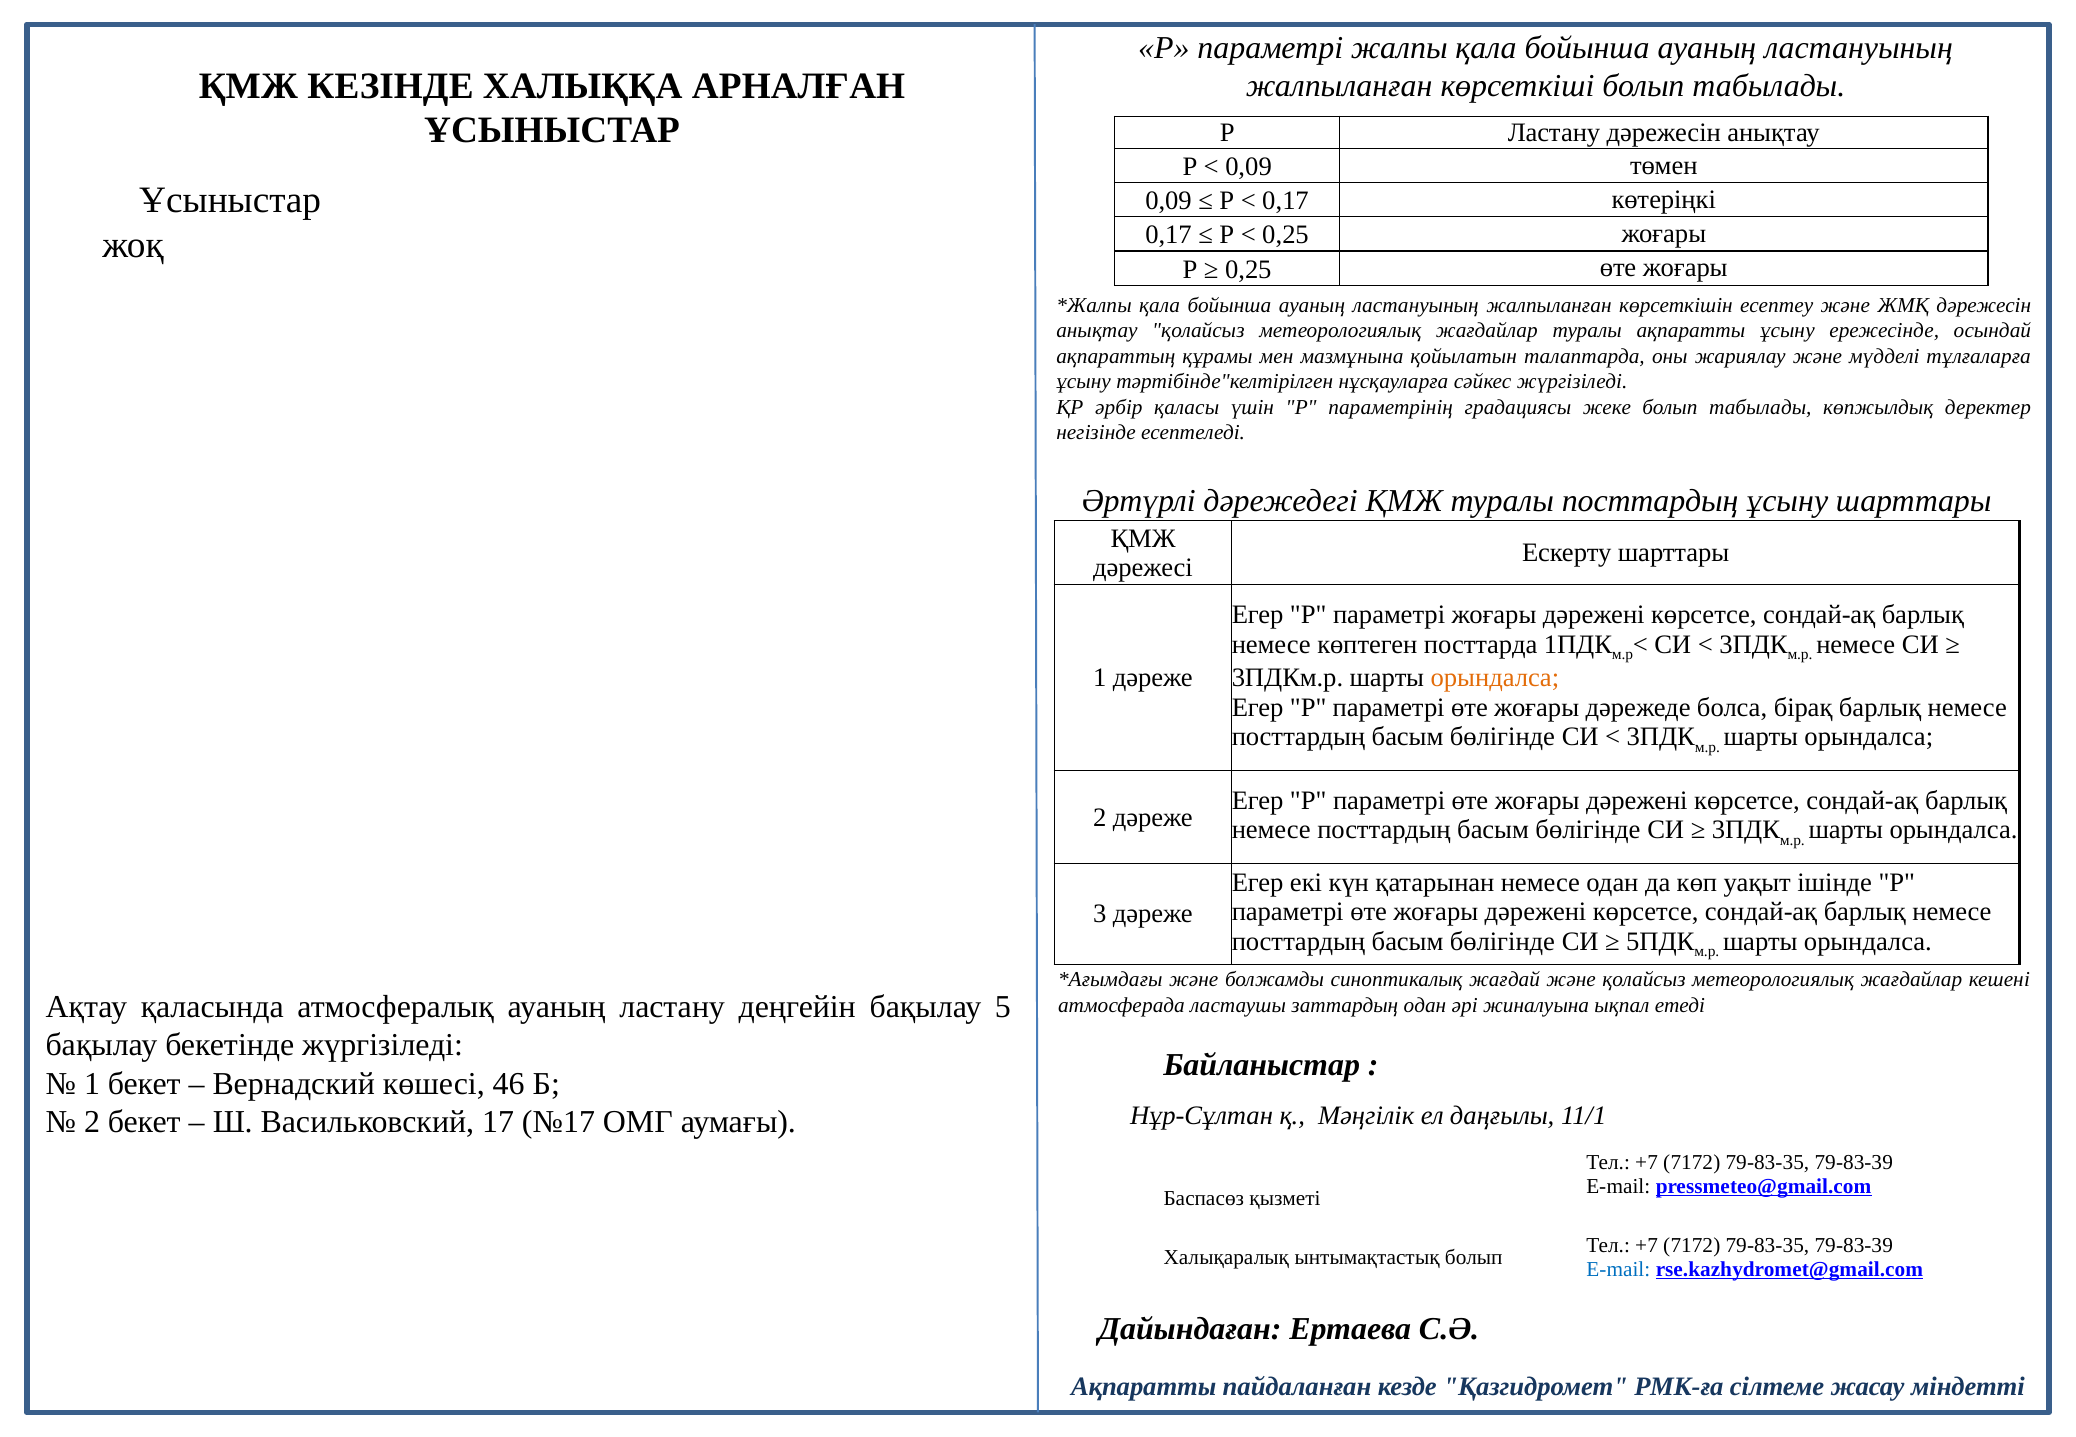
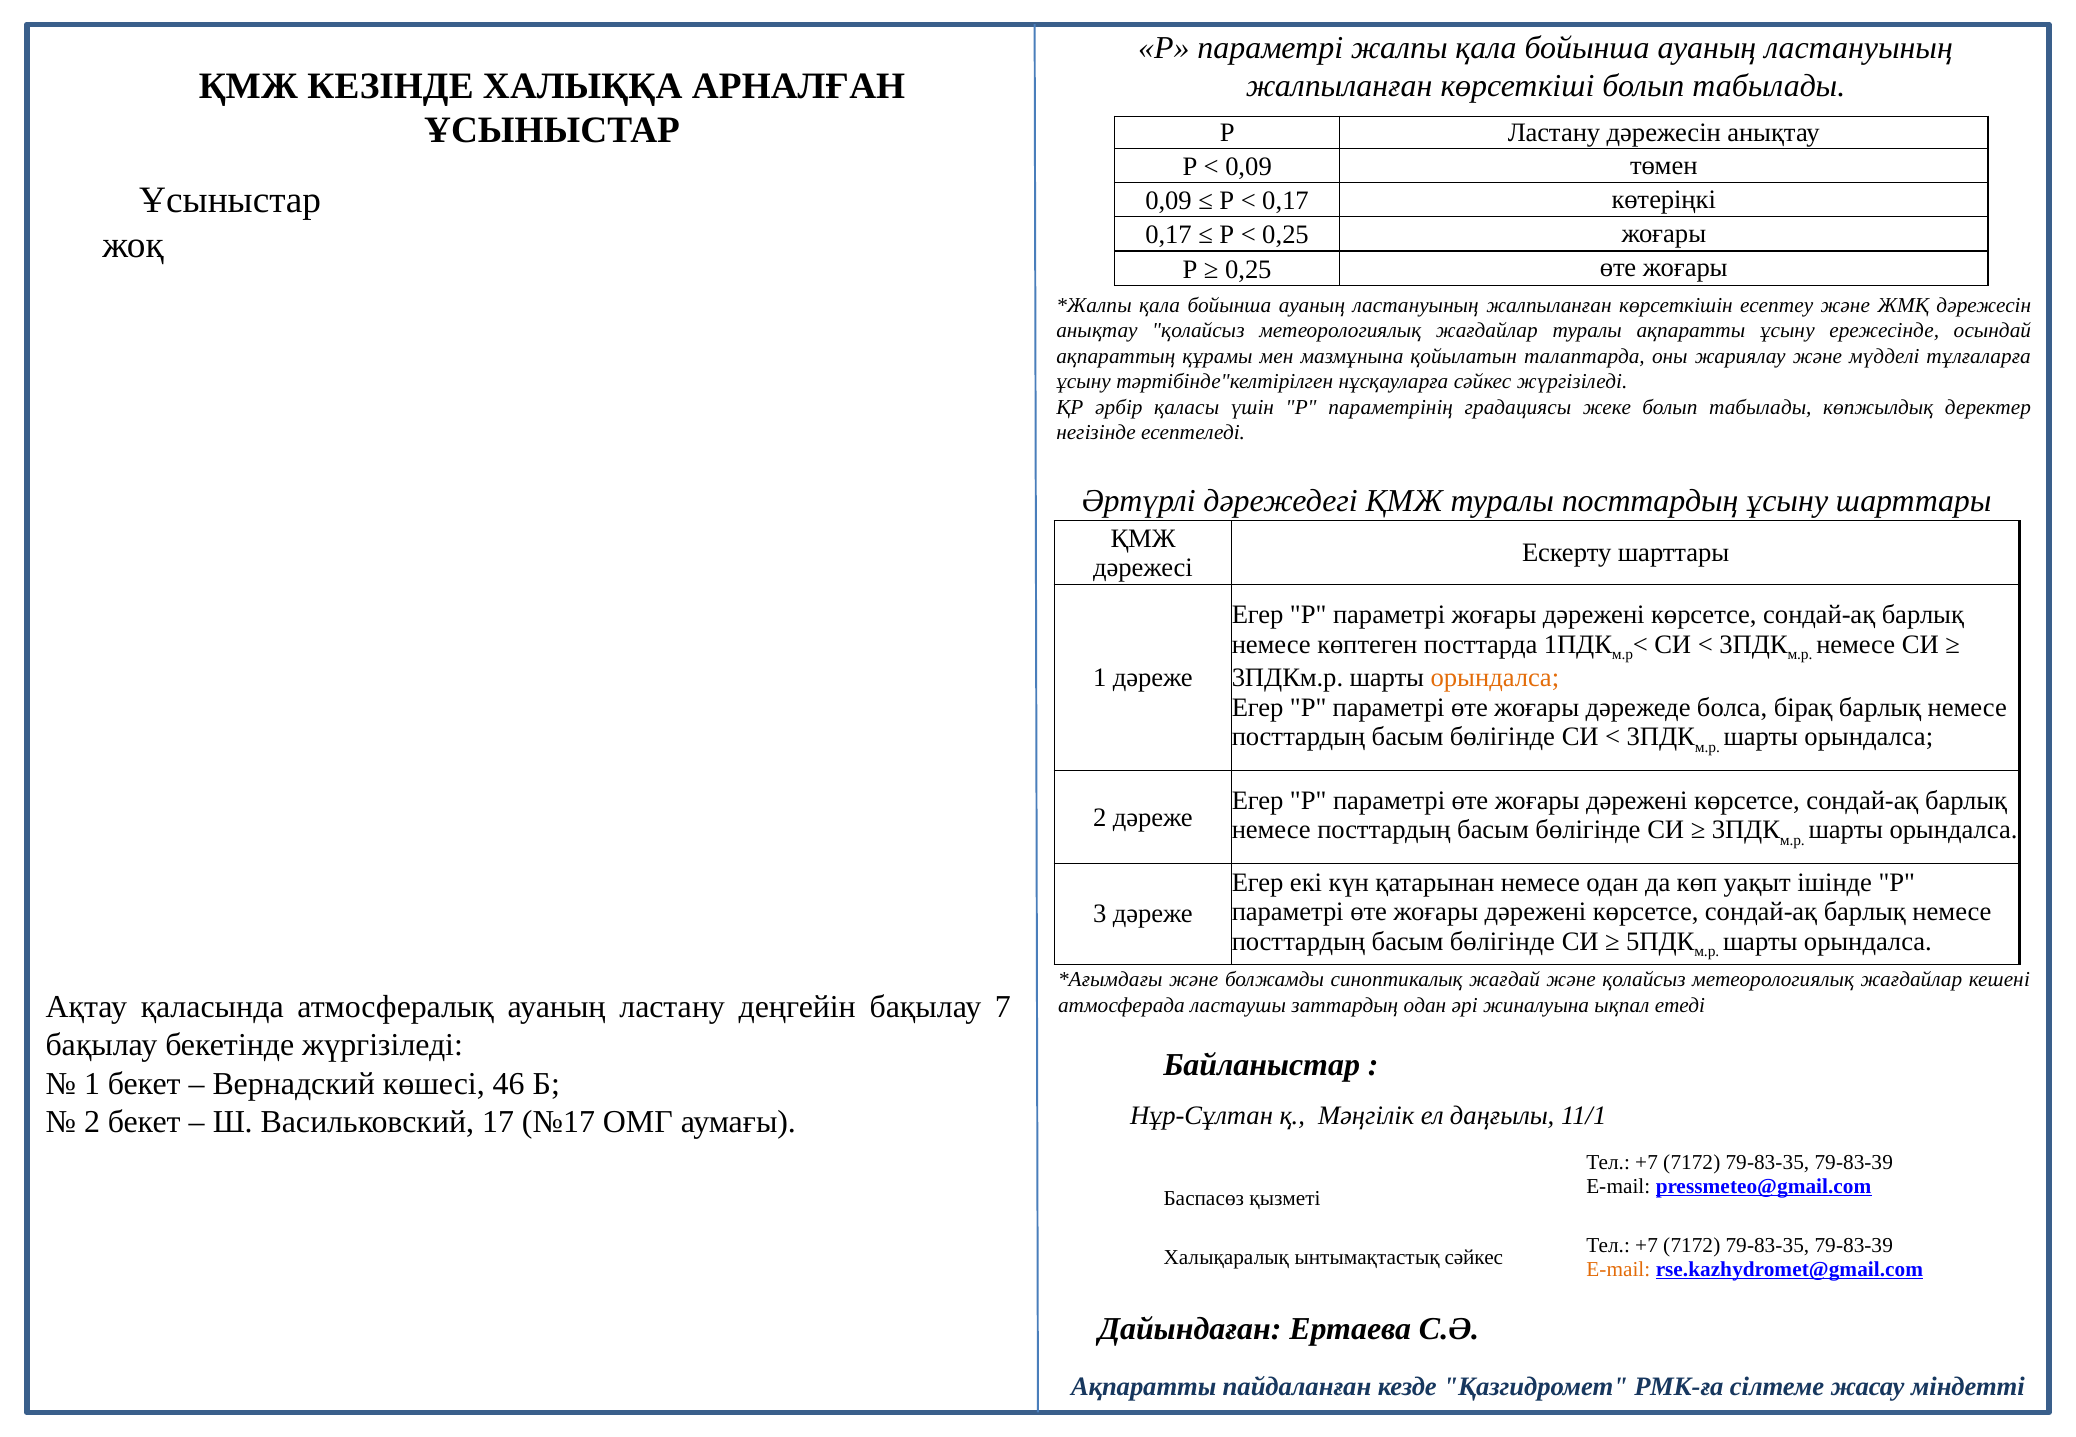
5: 5 -> 7
ынтымақтастық болып: болып -> сәйкес
E-mail at (1618, 1269) colour: blue -> orange
